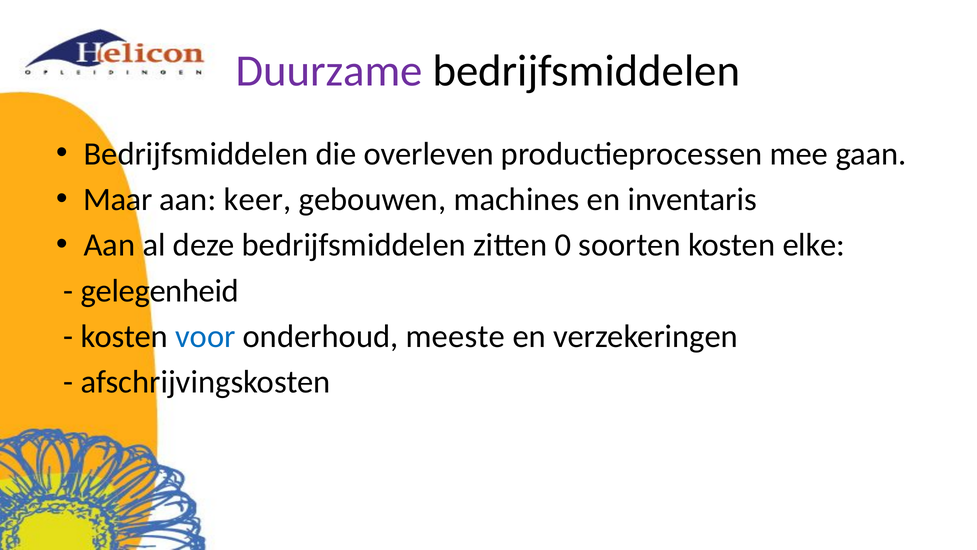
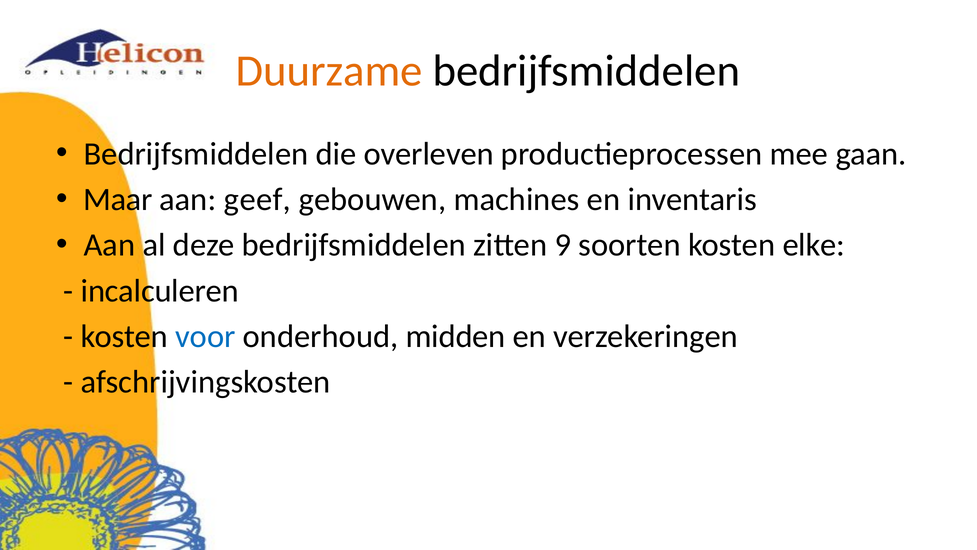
Duurzame colour: purple -> orange
keer: keer -> geef
0: 0 -> 9
gelegenheid: gelegenheid -> incalculeren
meeste: meeste -> midden
